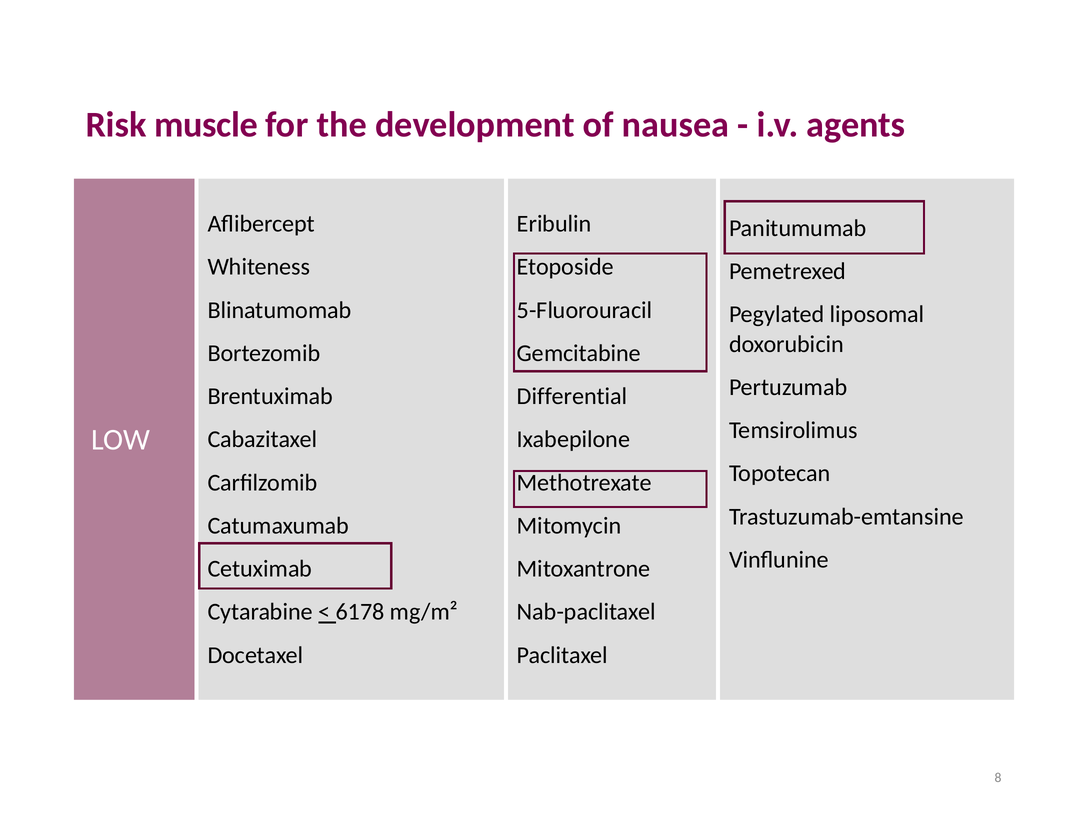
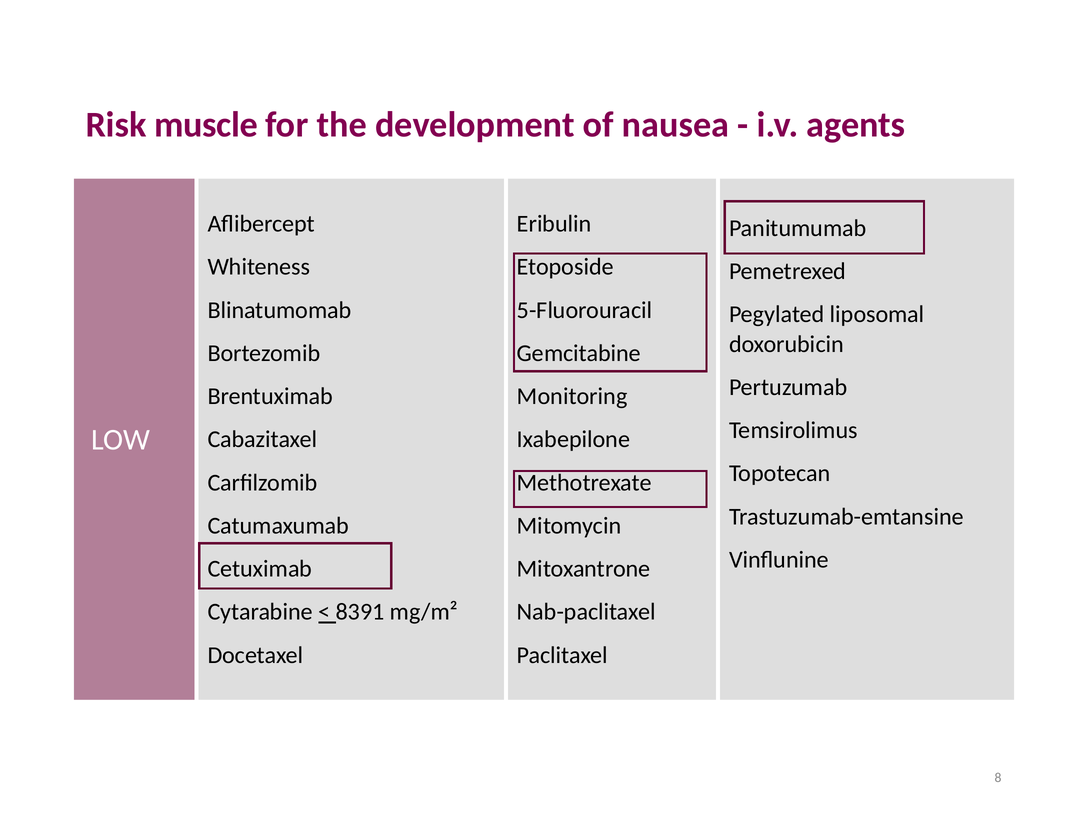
Differential: Differential -> Monitoring
6178: 6178 -> 8391
